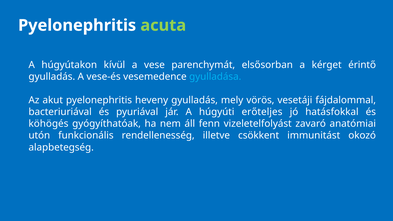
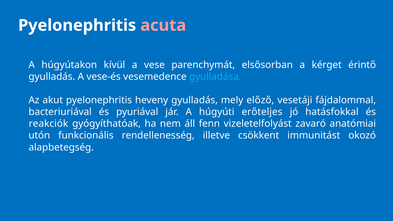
acuta colour: light green -> pink
vörös: vörös -> előző
köhögés: köhögés -> reakciók
